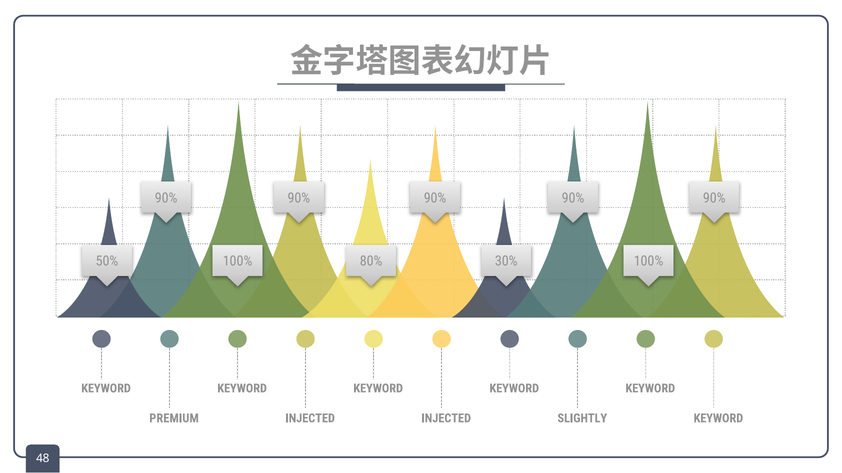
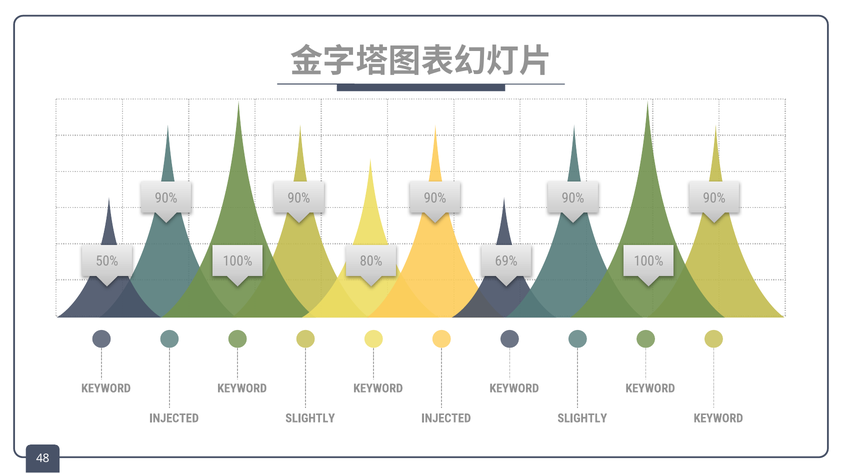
30%: 30% -> 69%
PREMIUM at (174, 419): PREMIUM -> INJECTED
INJECTED at (310, 419): INJECTED -> SLIGHTLY
